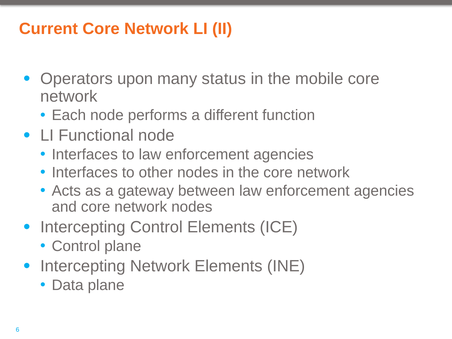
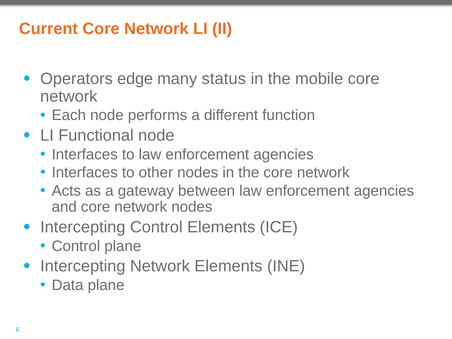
upon: upon -> edge
